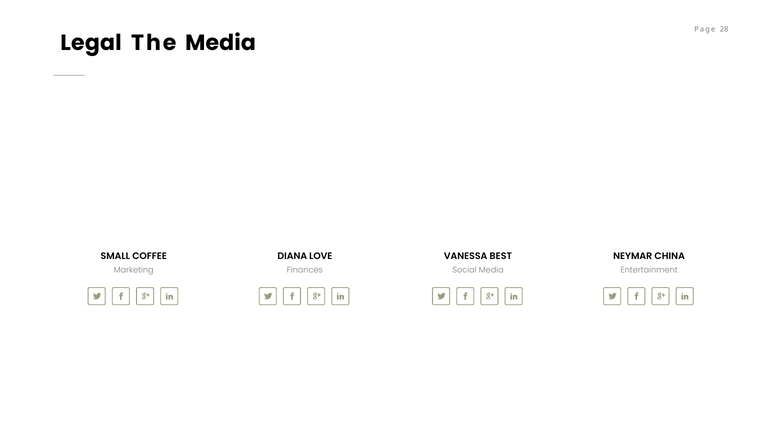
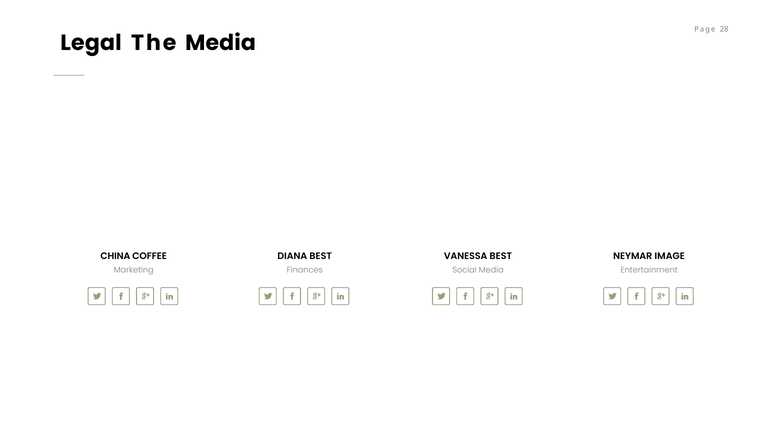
SMALL: SMALL -> CHINA
DIANA LOVE: LOVE -> BEST
CHINA: CHINA -> IMAGE
